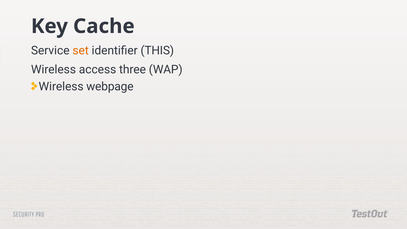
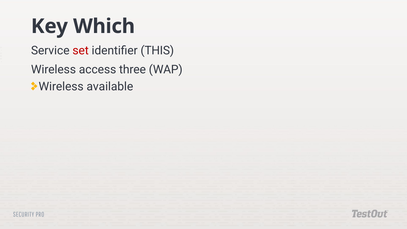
Cache: Cache -> Which
set colour: orange -> red
webpage: webpage -> available
